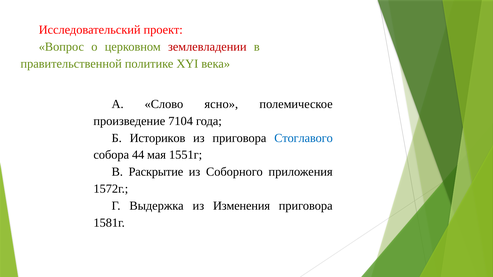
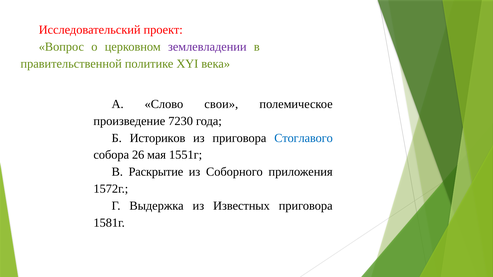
землевладении colour: red -> purple
ясно: ясно -> свои
7104: 7104 -> 7230
44: 44 -> 26
Изменения: Изменения -> Известных
